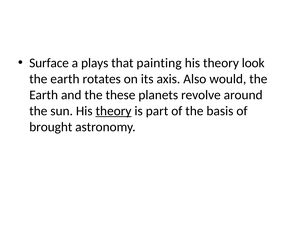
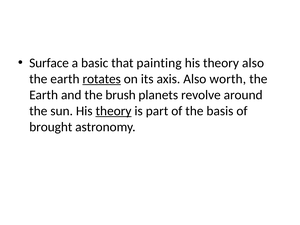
plays: plays -> basic
theory look: look -> also
rotates underline: none -> present
would: would -> worth
these: these -> brush
